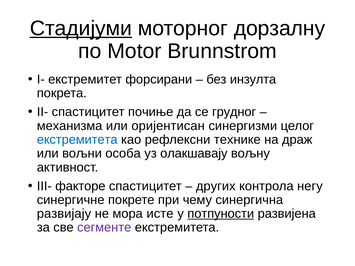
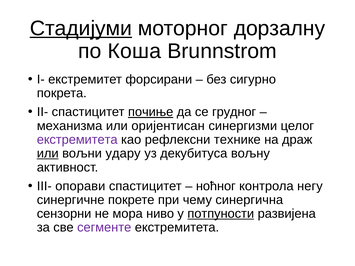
Motor: Motor -> Коша
инзулта: инзулта -> сигурно
почиње underline: none -> present
екстремитета at (77, 140) colour: blue -> purple
или at (48, 154) underline: none -> present
особа: особа -> удару
олакшавају: олакшавају -> декубитуса
факторе: факторе -> опорави
других: других -> ноћног
развијају: развијају -> сензорни
исте: исте -> ниво
